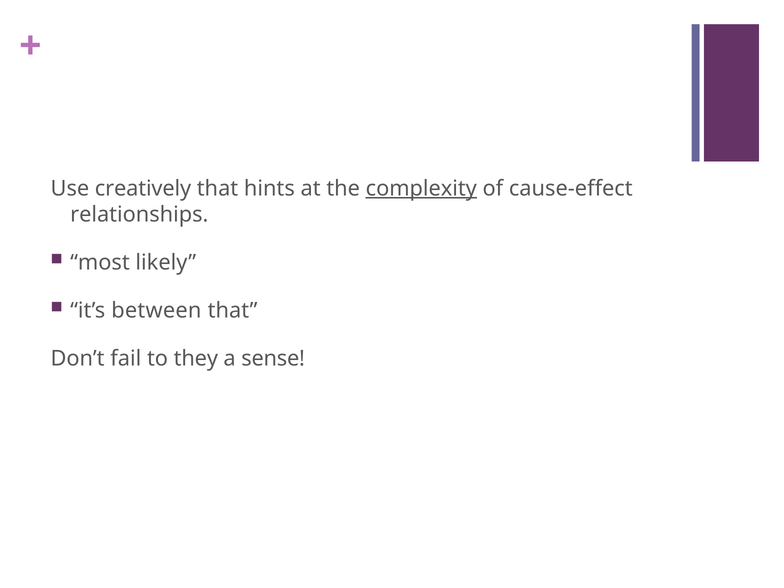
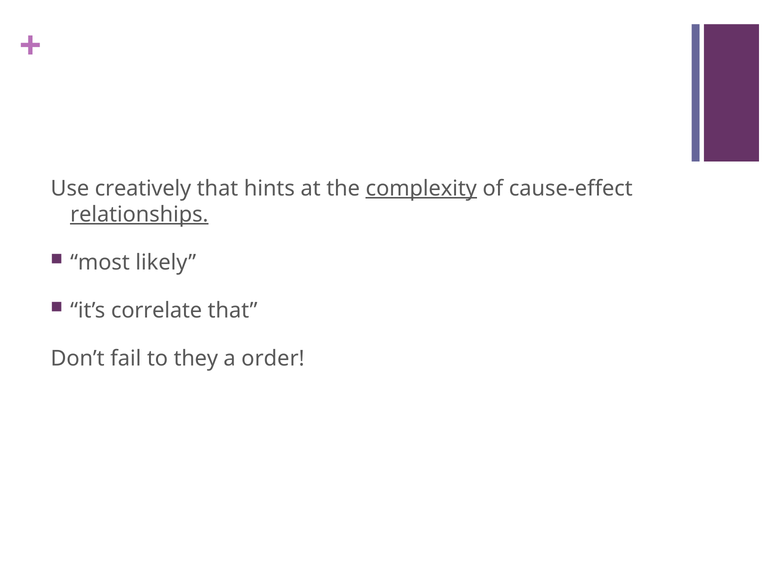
relationships underline: none -> present
between: between -> correlate
sense: sense -> order
